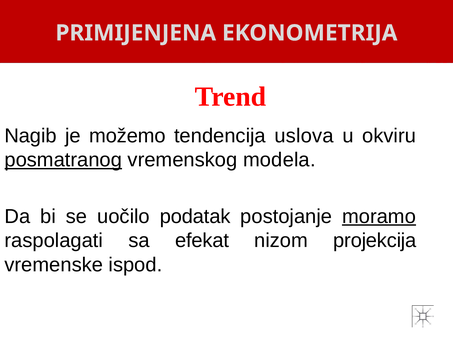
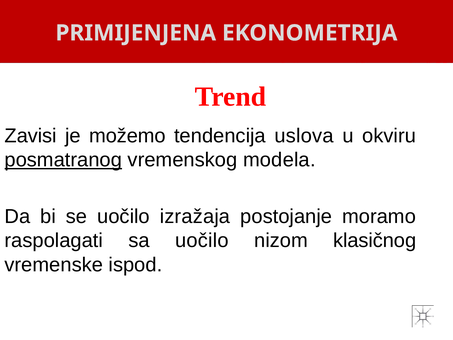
Nagib: Nagib -> Zavisi
podatak: podatak -> izražaja
moramo underline: present -> none
sa efekat: efekat -> uočilo
projekcija: projekcija -> klasičnog
